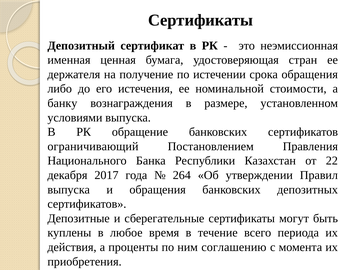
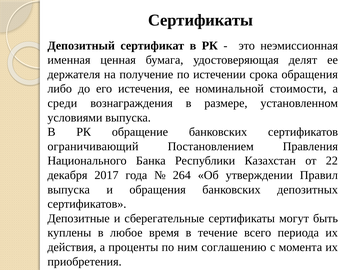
стран: стран -> делят
банку: банку -> среди
